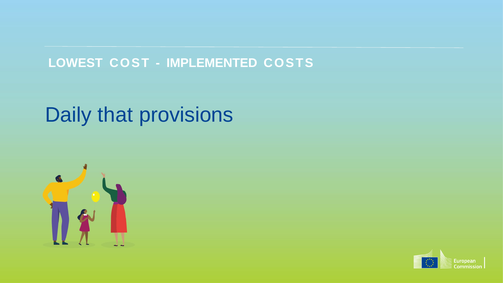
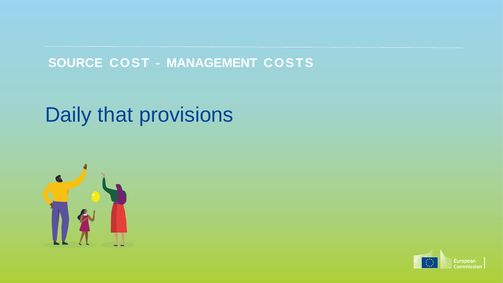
LOWEST: LOWEST -> SOURCE
IMPLEMENTED: IMPLEMENTED -> MANAGEMENT
